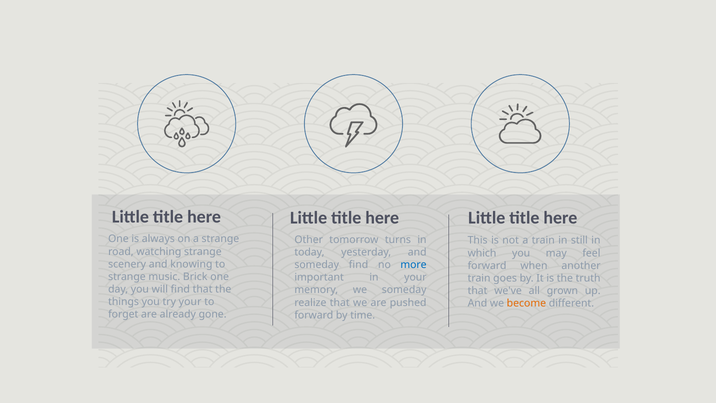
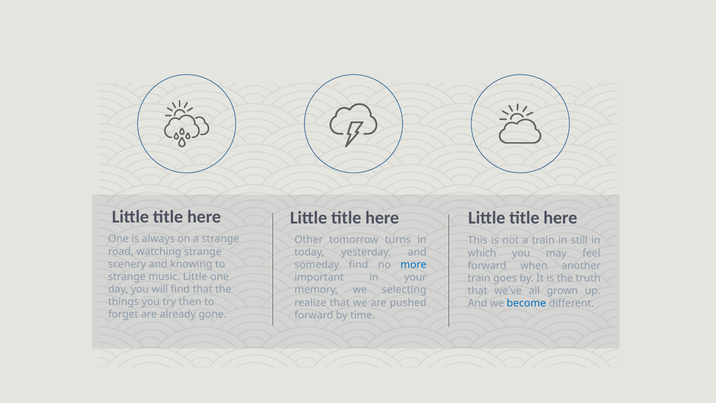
music Brick: Brick -> Little
we someday: someday -> selecting
try your: your -> then
become colour: orange -> blue
